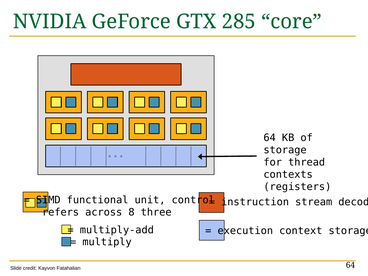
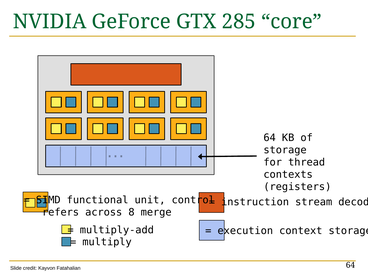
three: three -> merge
